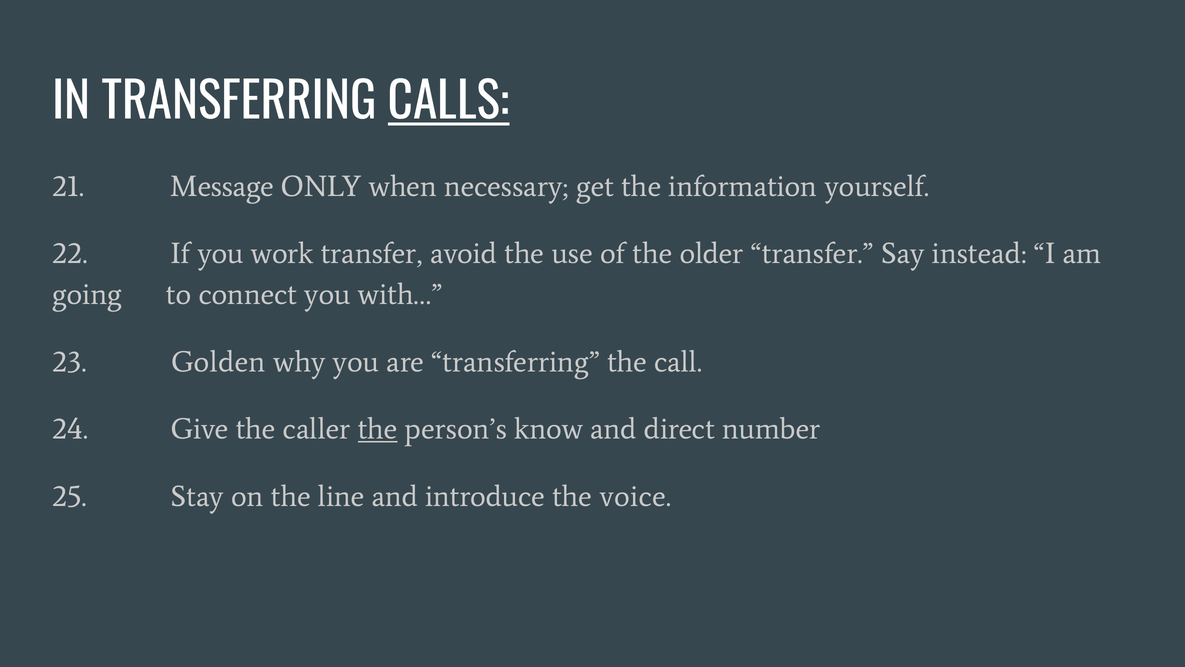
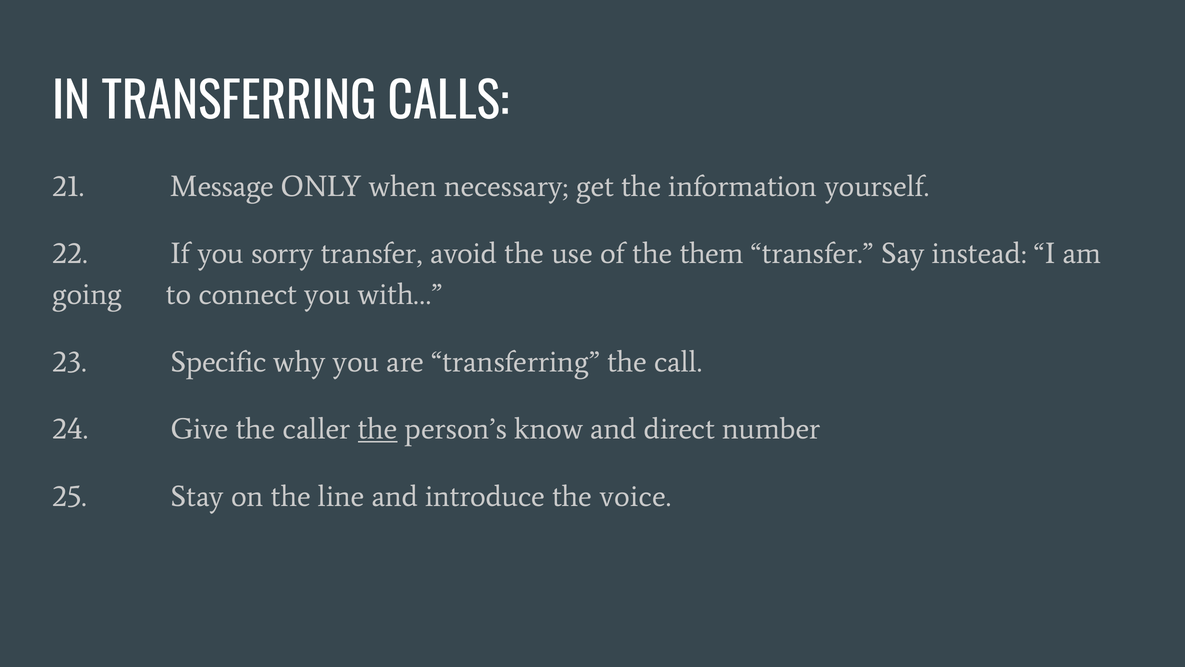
CALLS underline: present -> none
work: work -> sorry
older: older -> them
Golden: Golden -> Specific
